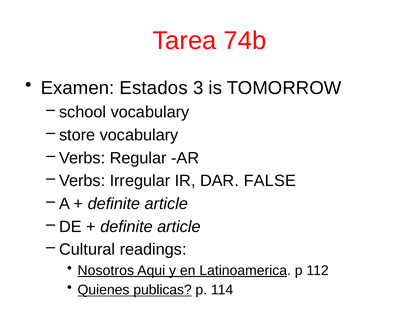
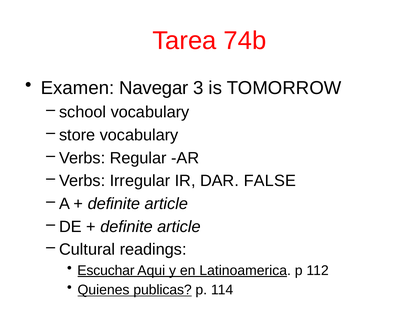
Estados: Estados -> Navegar
Nosotros: Nosotros -> Escuchar
